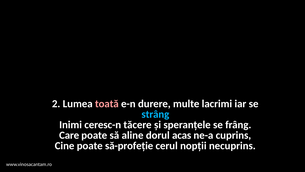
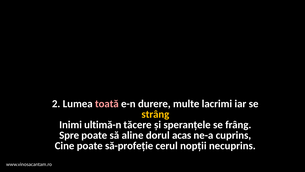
strâng colour: light blue -> yellow
ceresc-n: ceresc-n -> ultimă-n
Care: Care -> Spre
